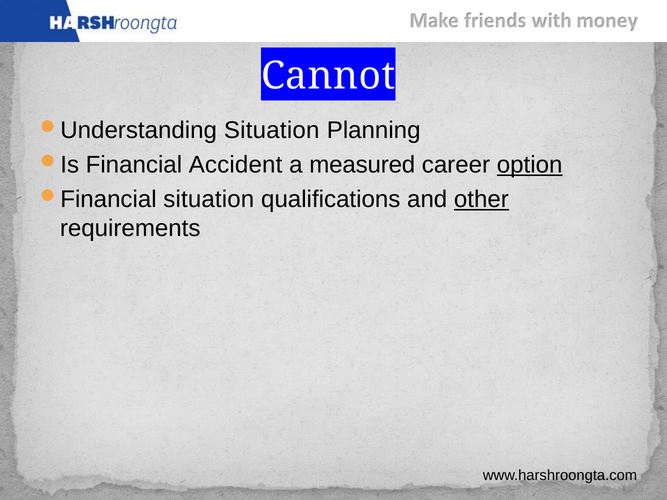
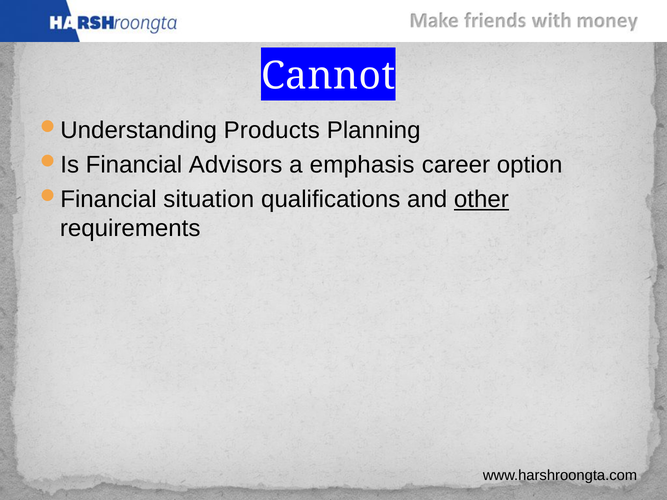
Situation at (272, 131): Situation -> Products
Accident: Accident -> Advisors
measured: measured -> emphasis
option underline: present -> none
